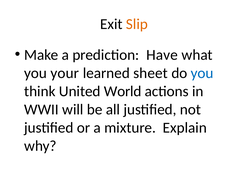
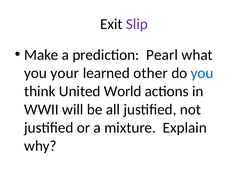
Slip colour: orange -> purple
Have: Have -> Pearl
sheet: sheet -> other
